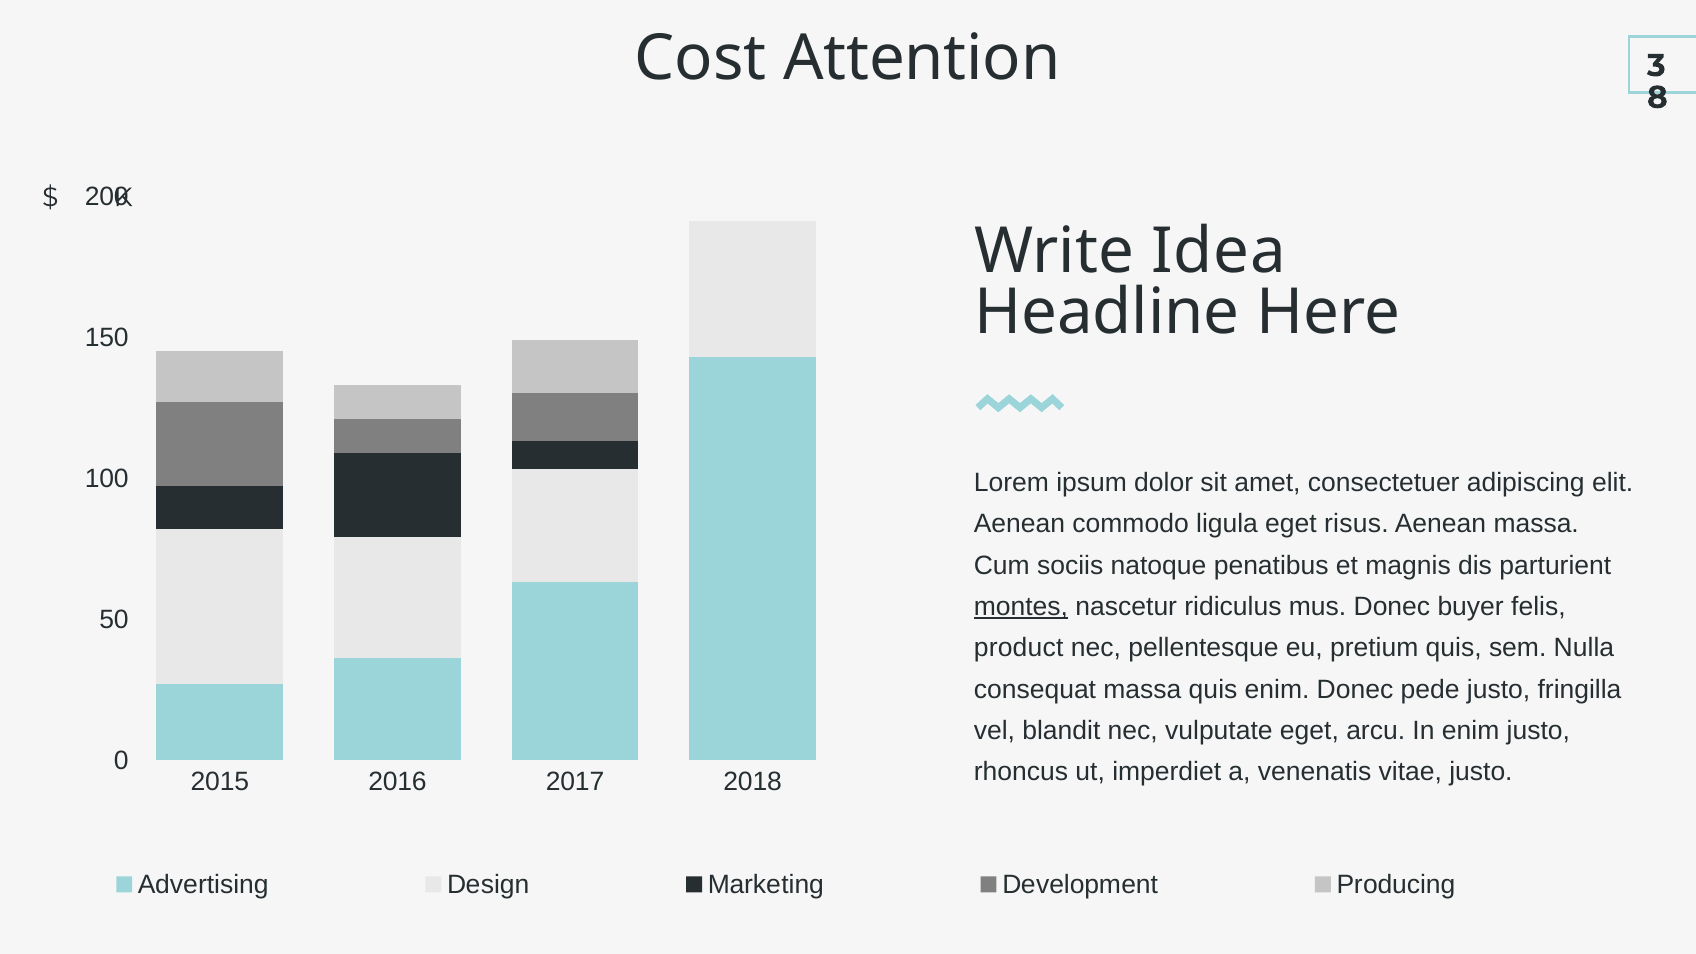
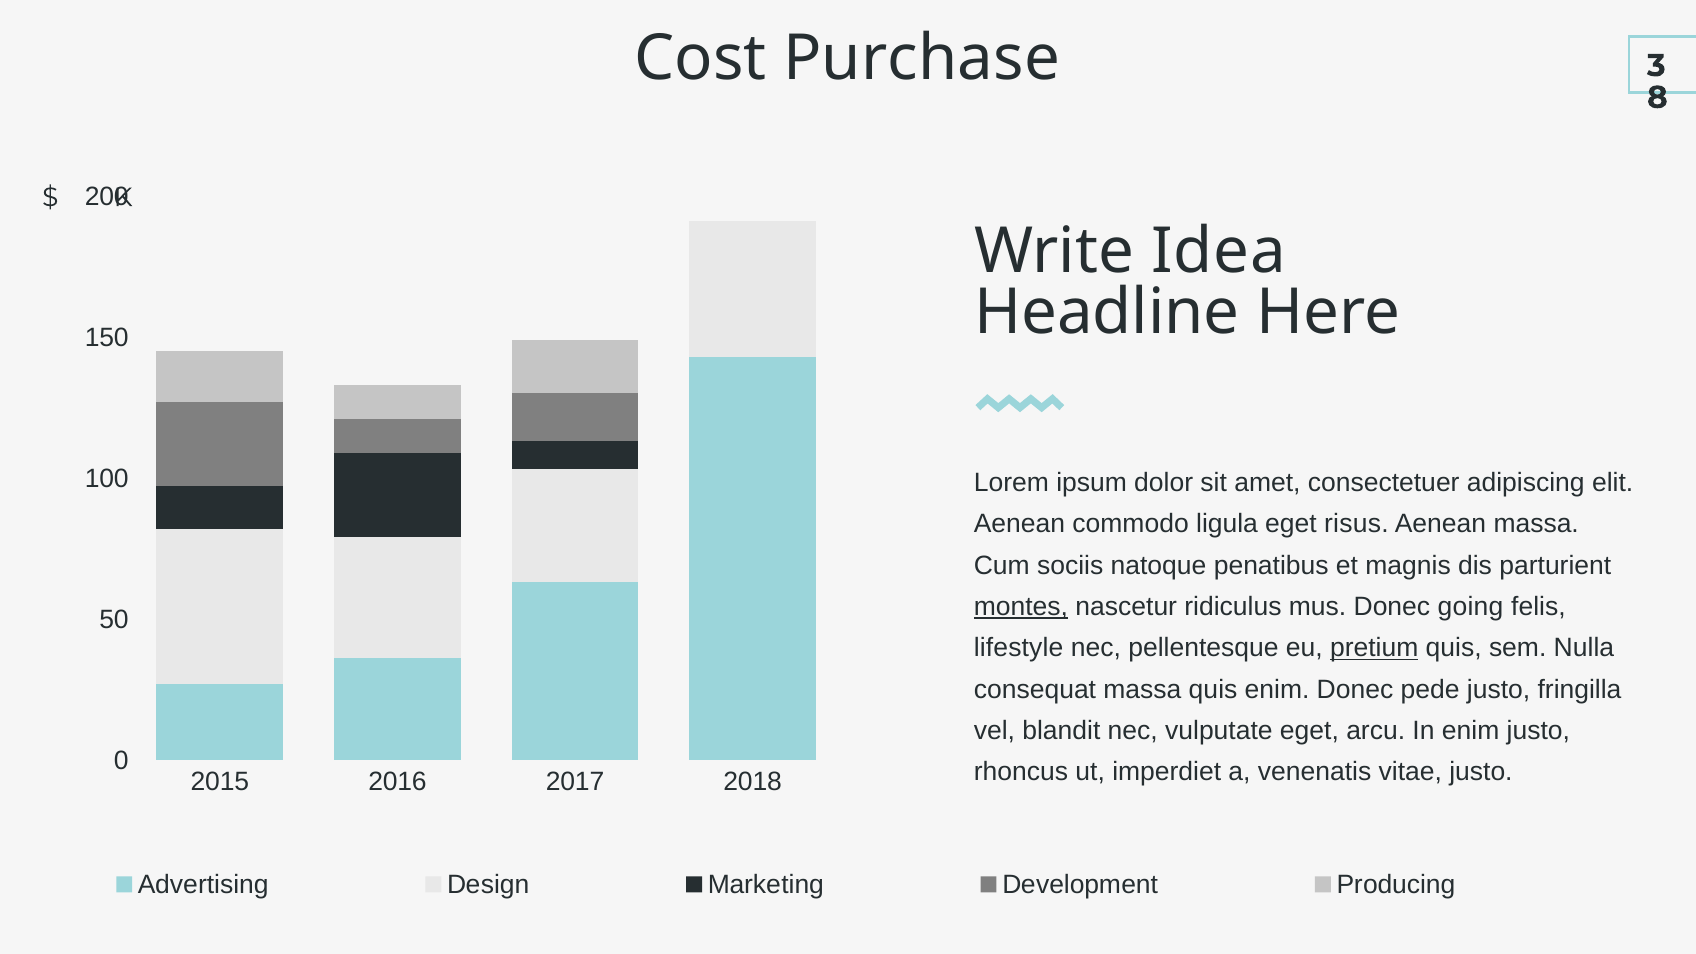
Attention: Attention -> Purchase
buyer: buyer -> going
product: product -> lifestyle
pretium underline: none -> present
